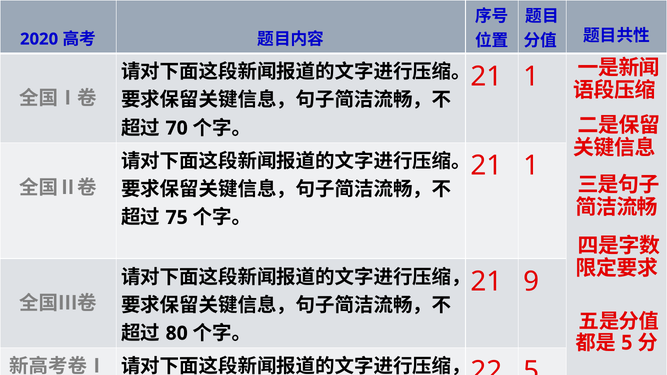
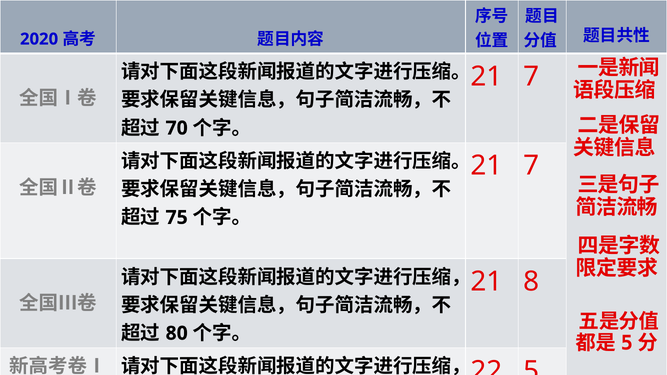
1 at (531, 76): 1 -> 7
1 at (531, 166): 1 -> 7
9: 9 -> 8
